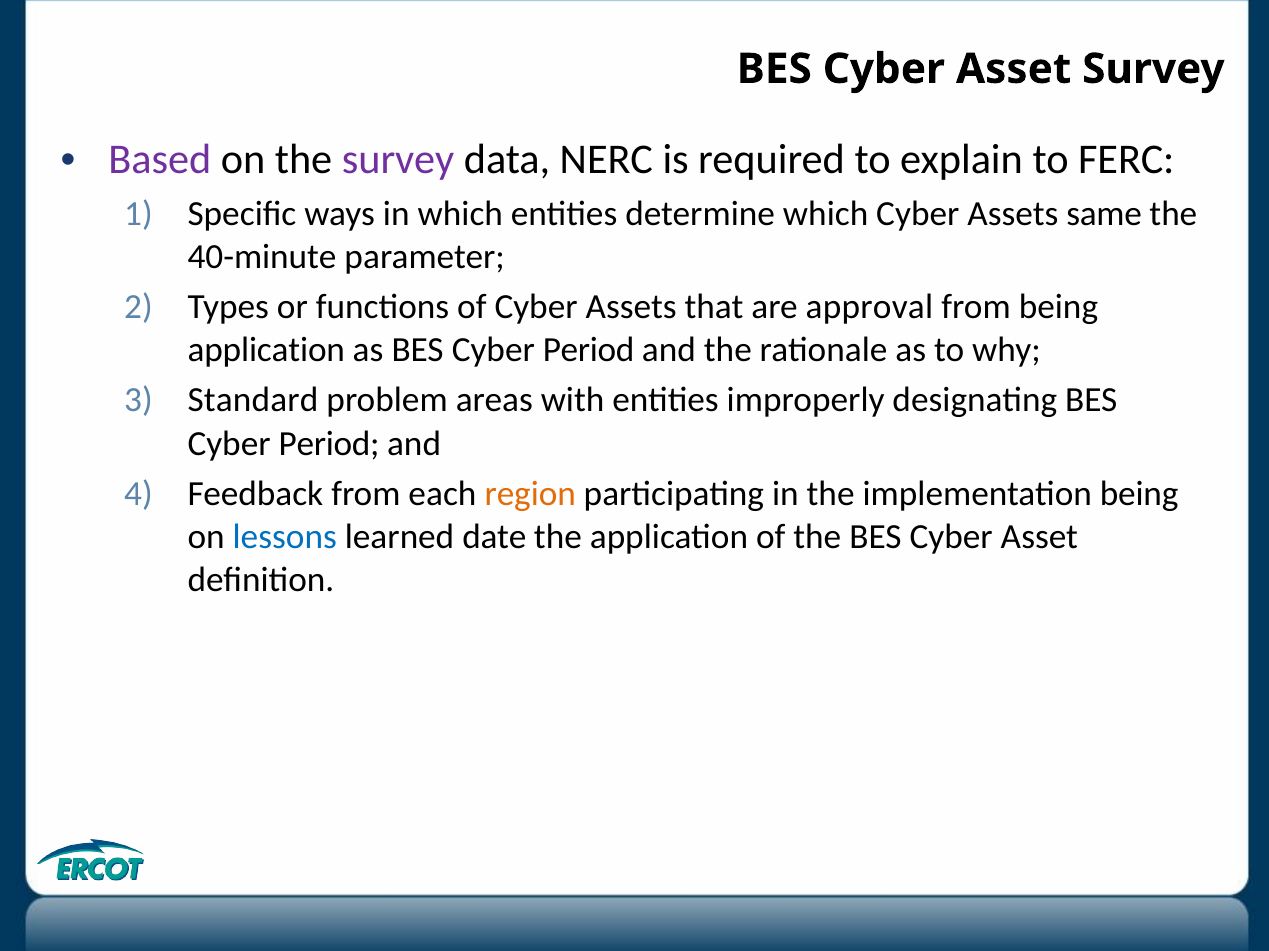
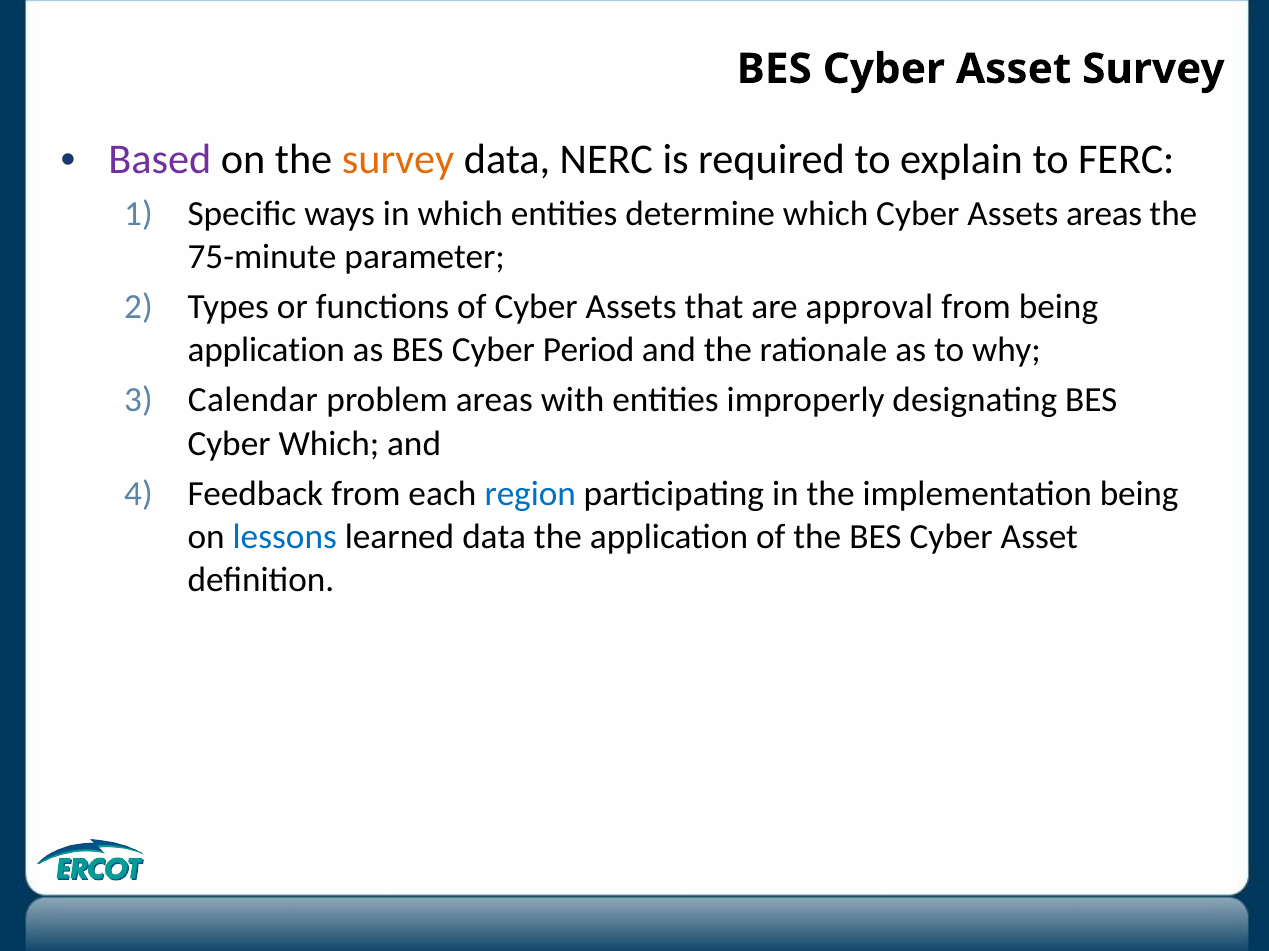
survey at (398, 159) colour: purple -> orange
Assets same: same -> areas
40-minute: 40-minute -> 75-minute
Standard: Standard -> Calendar
Period at (329, 444): Period -> Which
region colour: orange -> blue
learned date: date -> data
